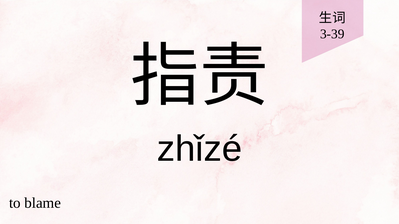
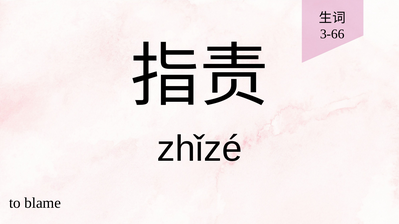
3-39: 3-39 -> 3-66
